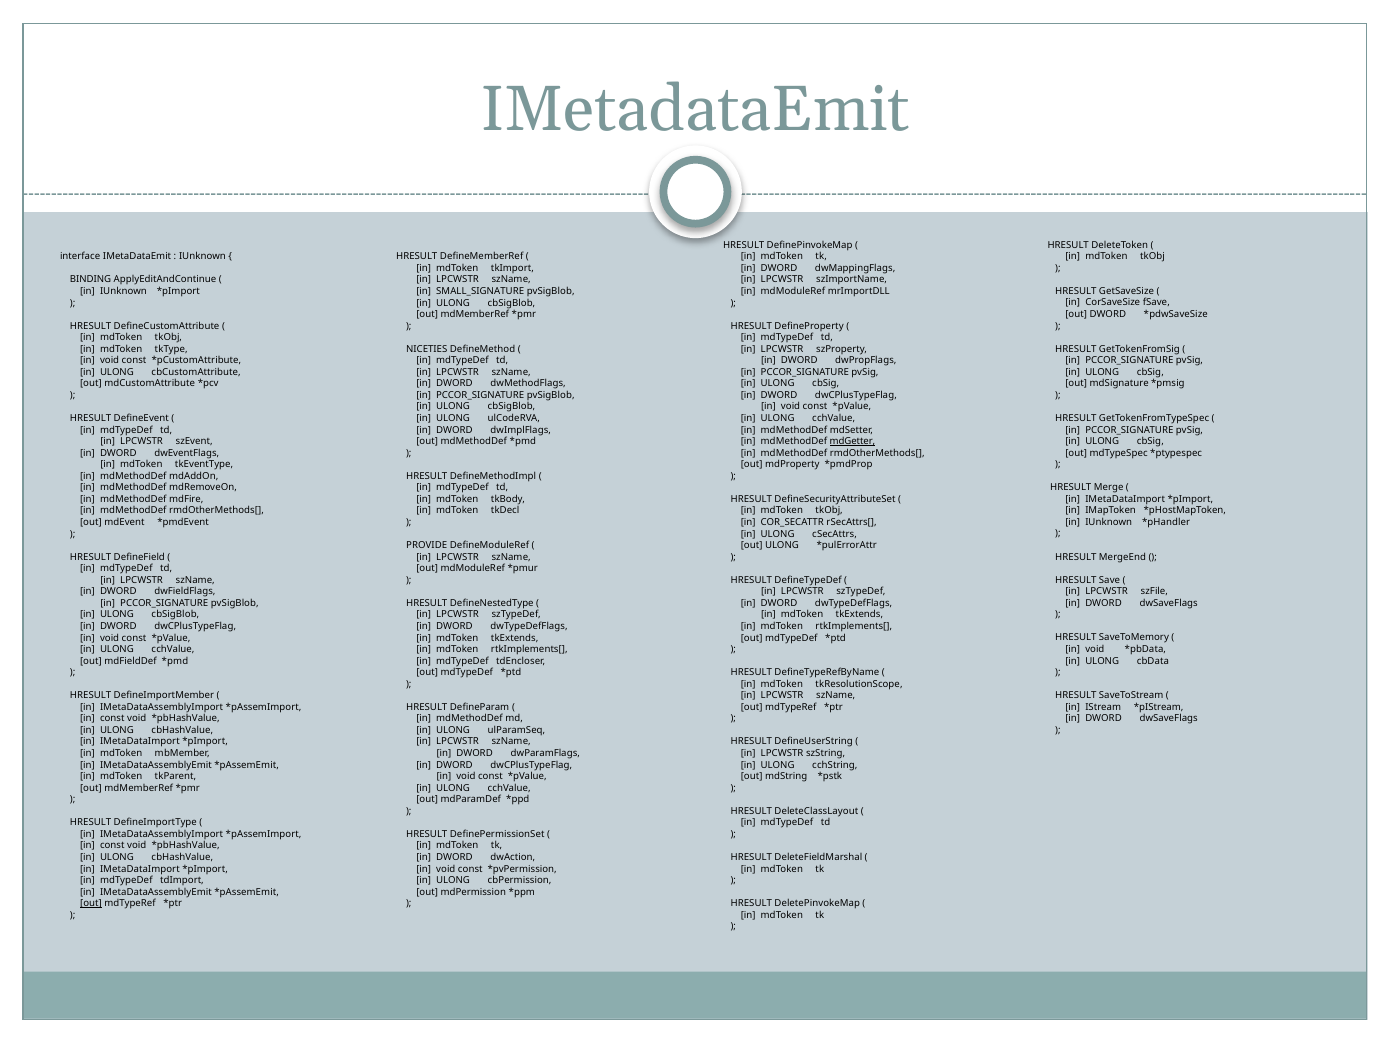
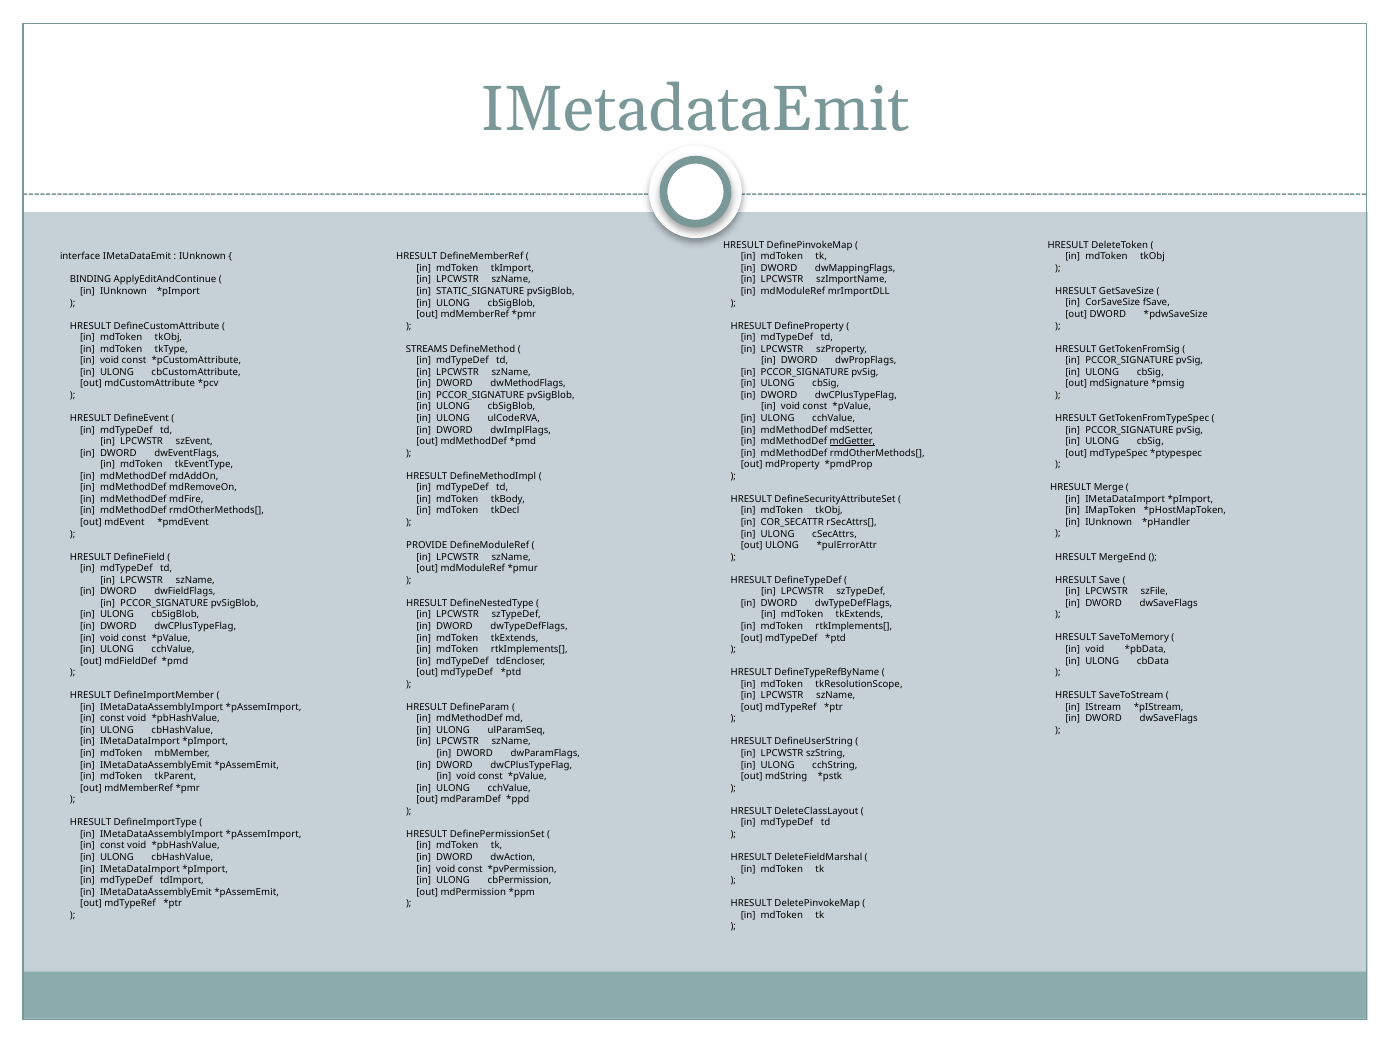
SMALL_SIGNATURE: SMALL_SIGNATURE -> STATIC_SIGNATURE
NICETIES: NICETIES -> STREAMS
out at (91, 904) underline: present -> none
